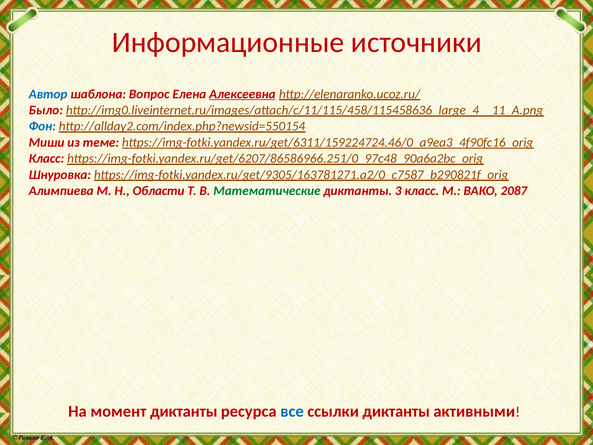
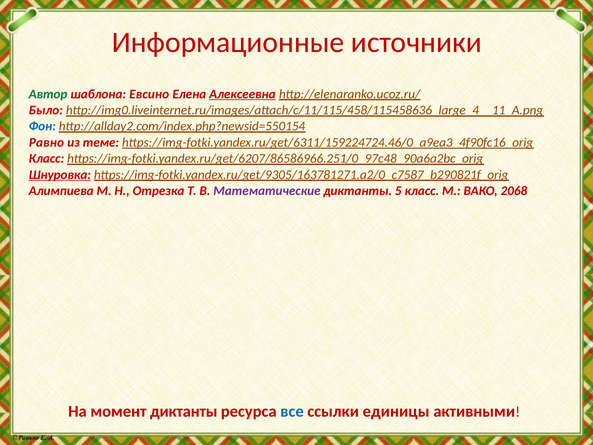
Автор colour: blue -> green
Вопрос: Вопрос -> Евсино
Миши: Миши -> Равно
Шнуровка underline: none -> present
Области: Области -> Отрезка
Математические colour: green -> purple
3: 3 -> 5
2087: 2087 -> 2068
ссылки диктанты: диктанты -> единицы
